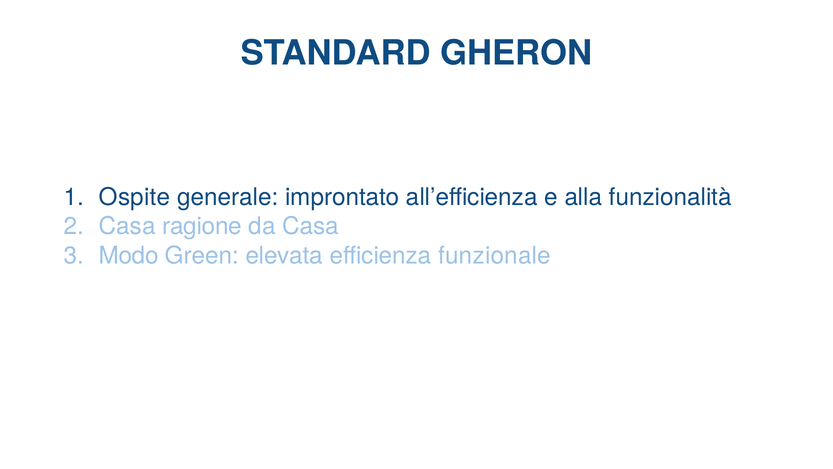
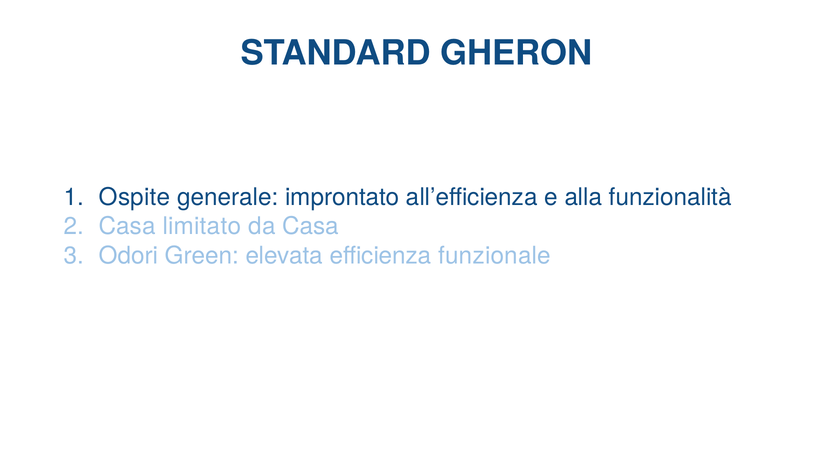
ragione: ragione -> limitato
Modo: Modo -> Odori
